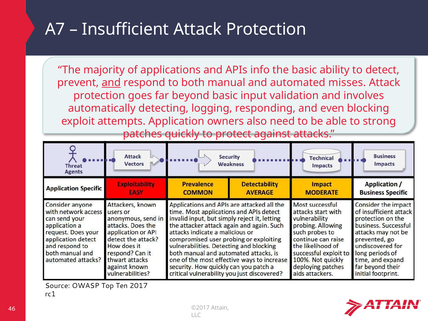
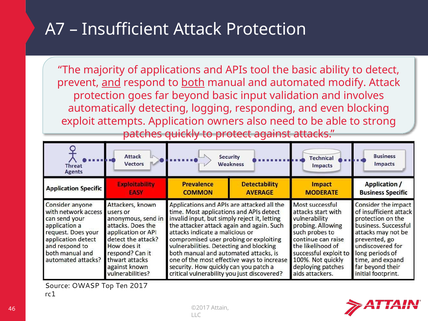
info: info -> tool
both underline: none -> present
misses: misses -> modify
